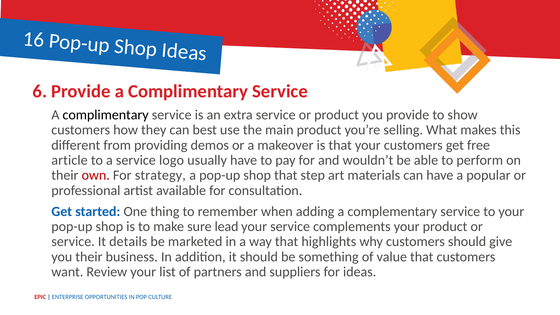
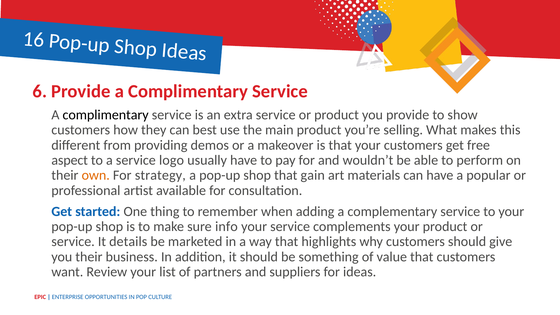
article: article -> aspect
own colour: red -> orange
step: step -> gain
lead: lead -> info
